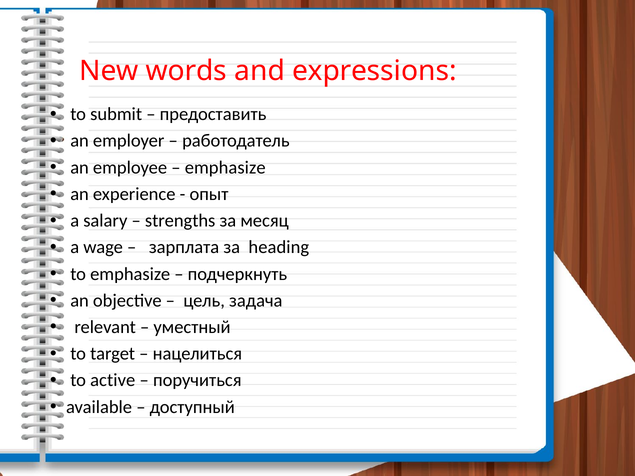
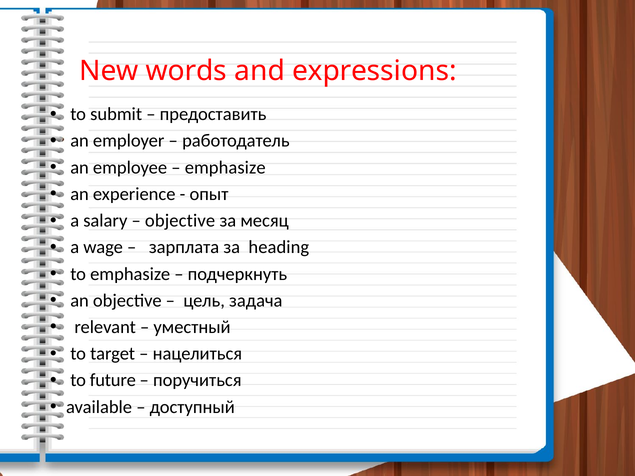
strengths at (180, 221): strengths -> objective
active: active -> future
